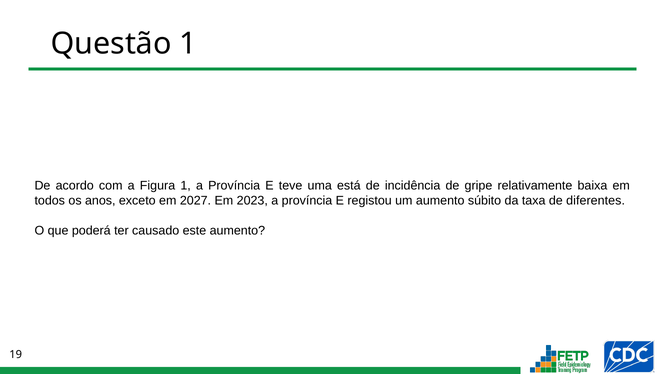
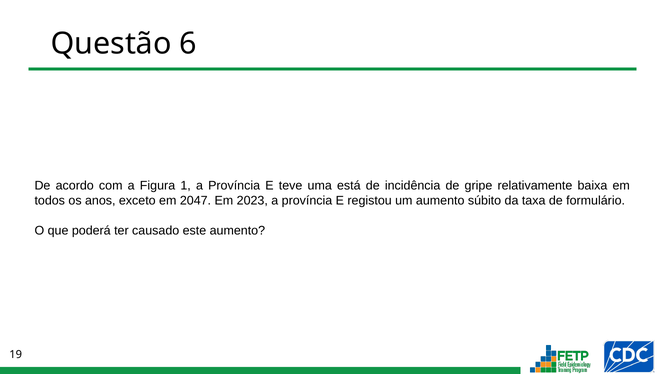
Questão 1: 1 -> 6
2027: 2027 -> 2047
diferentes: diferentes -> formulário
